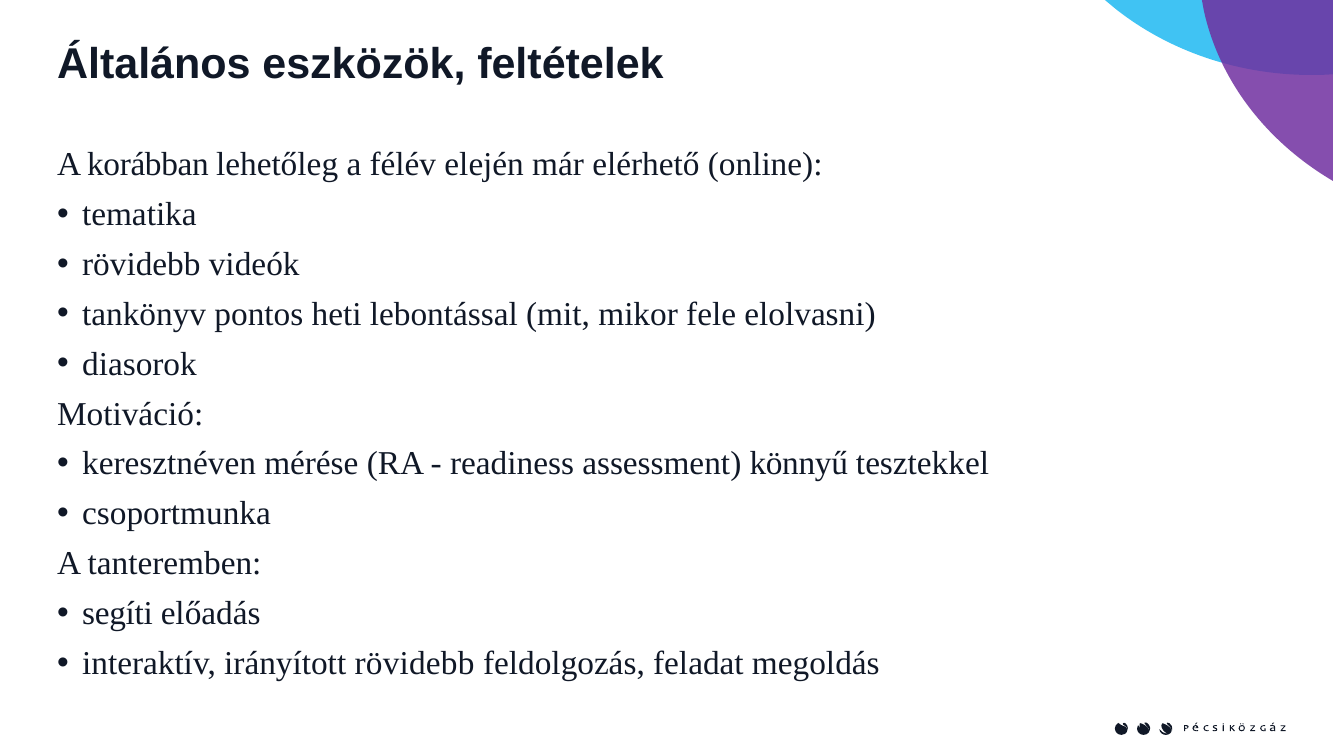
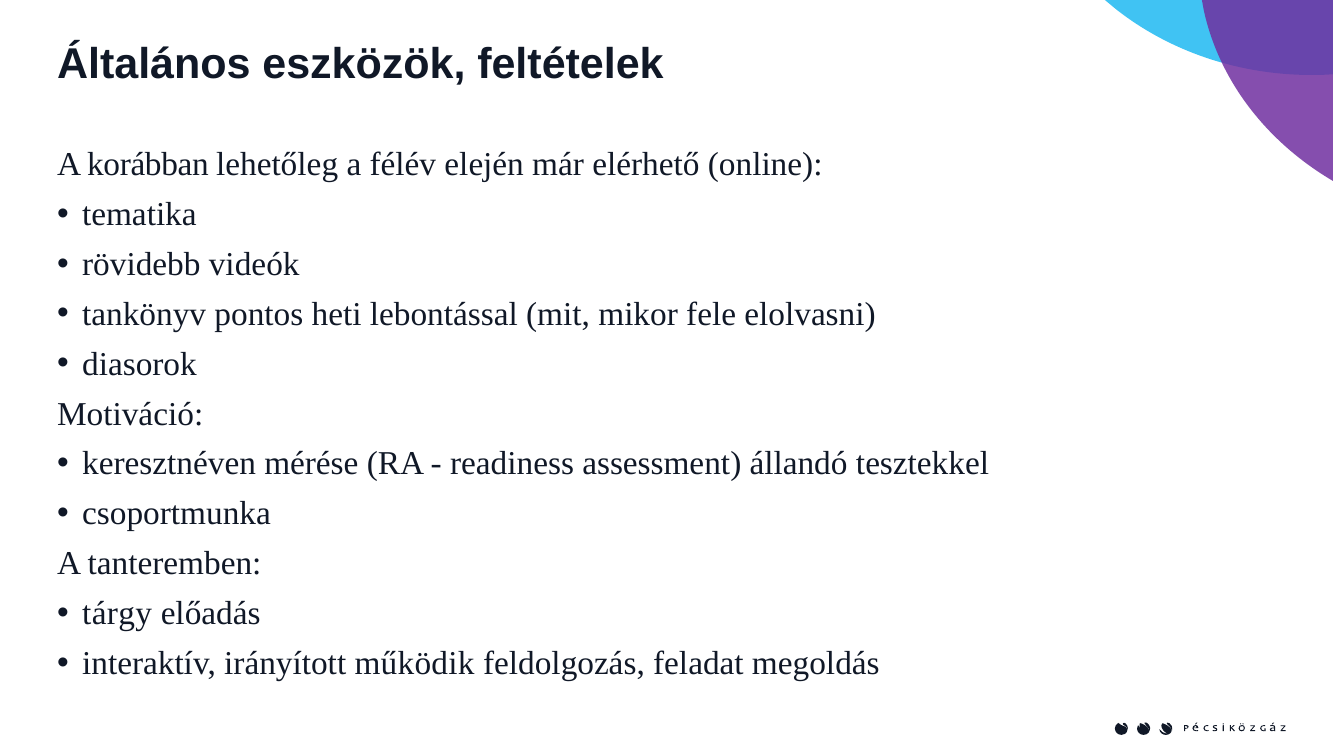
könnyű: könnyű -> állandó
segíti: segíti -> tárgy
irányított rövidebb: rövidebb -> működik
